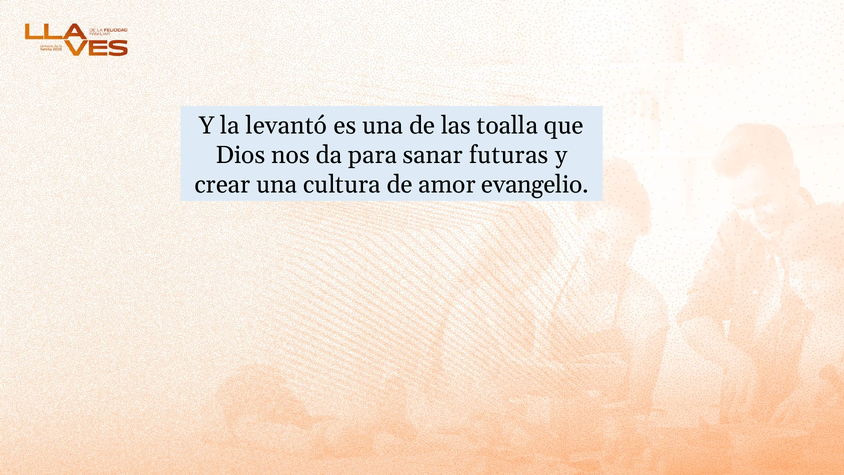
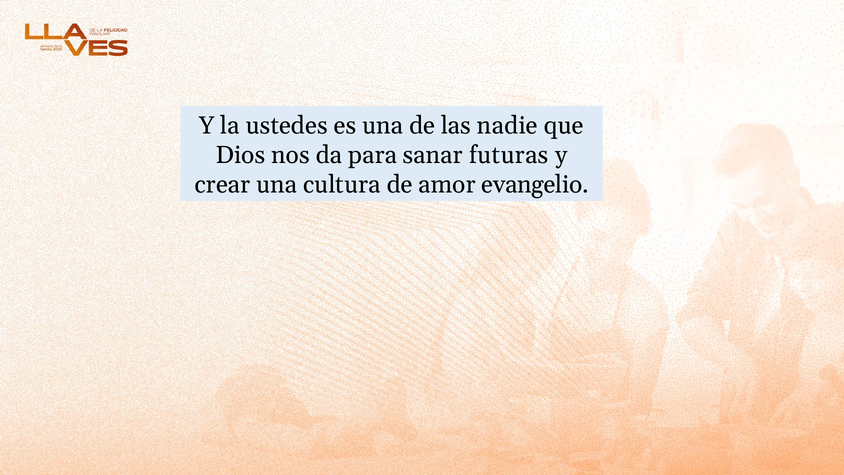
levantó: levantó -> ustedes
toalla: toalla -> nadie
